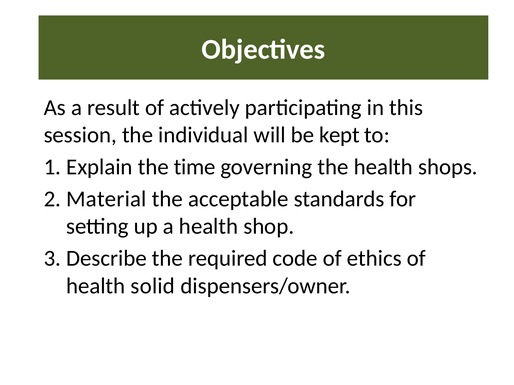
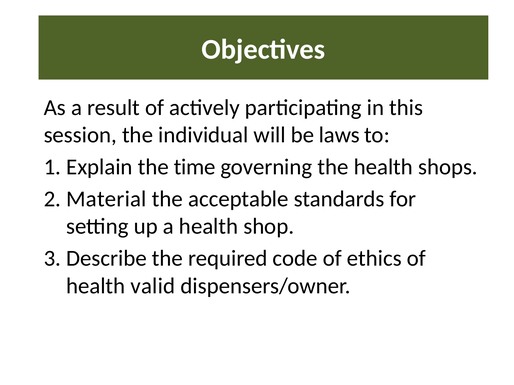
kept: kept -> laws
solid: solid -> valid
